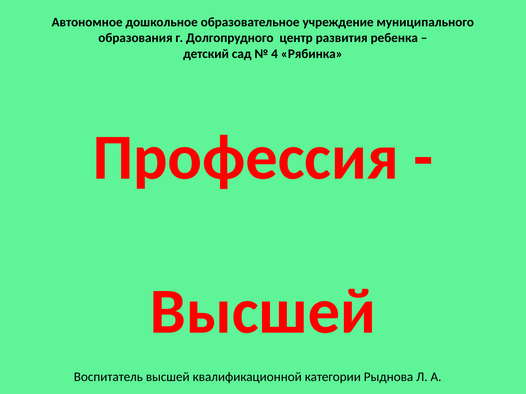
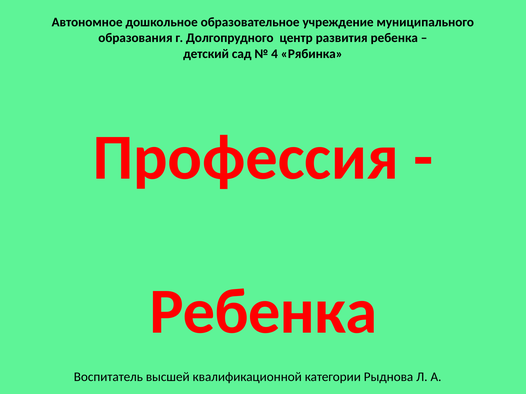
Высшей at (263, 312): Высшей -> Ребенка
